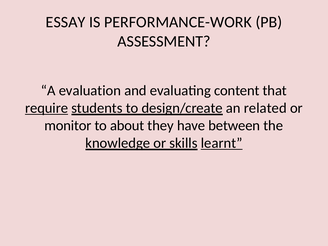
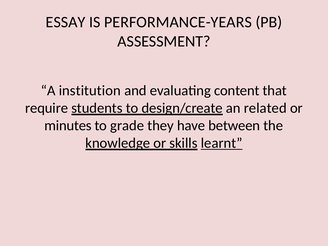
PERFORMANCE-WORK: PERFORMANCE-WORK -> PERFORMANCE-YEARS
evaluation: evaluation -> institution
require underline: present -> none
monitor: monitor -> minutes
about: about -> grade
